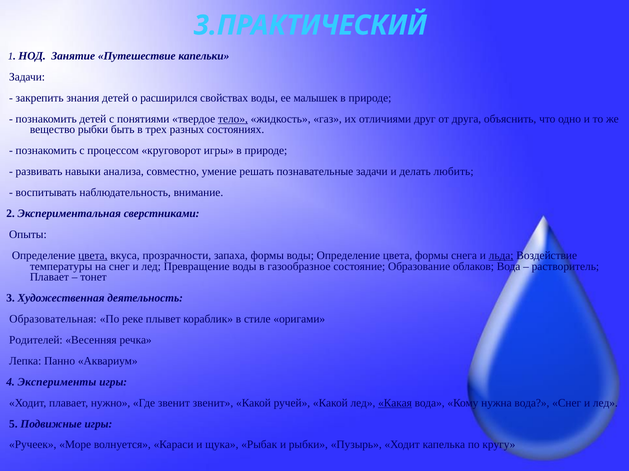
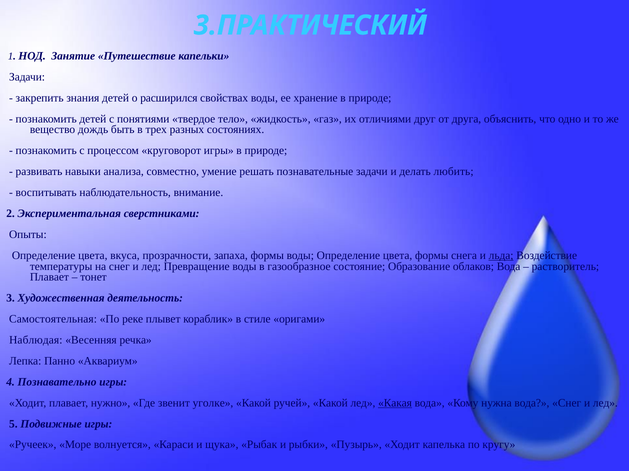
малышек: малышек -> хранение
тело underline: present -> none
вещество рыбки: рыбки -> дождь
цвета at (93, 256) underline: present -> none
Образовательная: Образовательная -> Самостоятельная
Родителей: Родителей -> Наблюдая
Эксперименты: Эксперименты -> Познавательно
звенит звенит: звенит -> уголке
